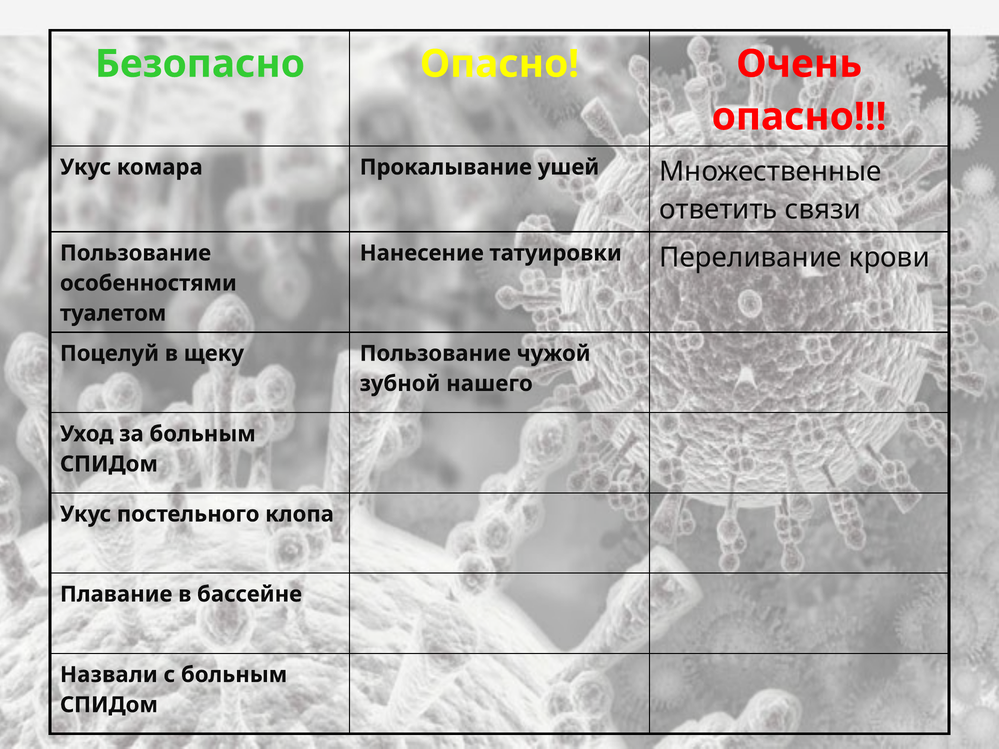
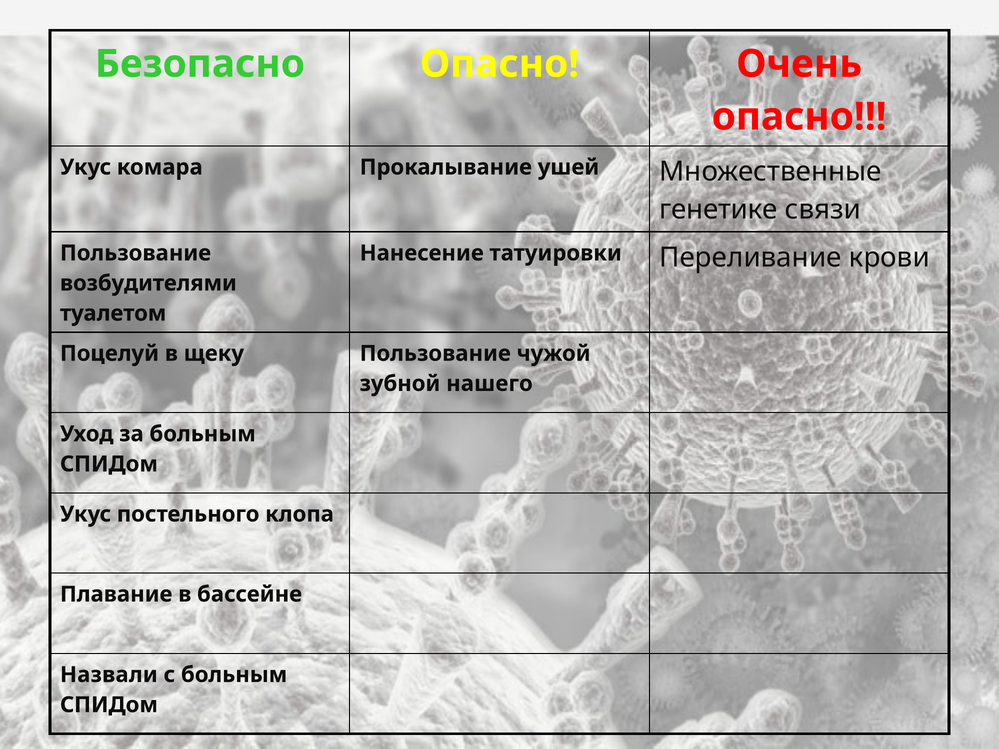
ответить: ответить -> генетике
особенностями: особенностями -> возбудителями
